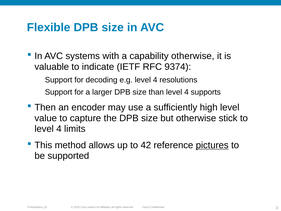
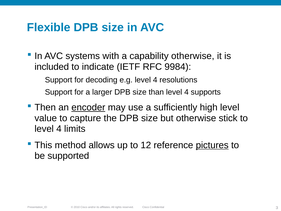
valuable: valuable -> included
9374: 9374 -> 9984
encoder underline: none -> present
42: 42 -> 12
